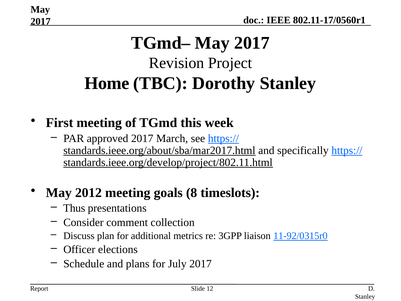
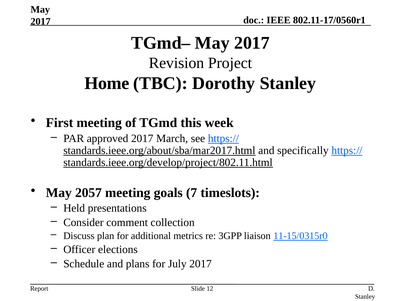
2012: 2012 -> 2057
8: 8 -> 7
Thus: Thus -> Held
11-92/0315r0: 11-92/0315r0 -> 11-15/0315r0
